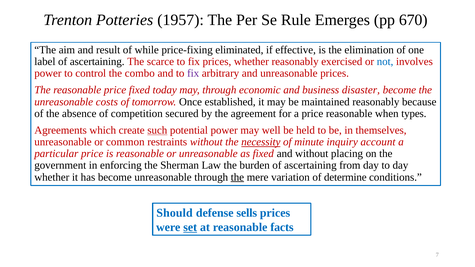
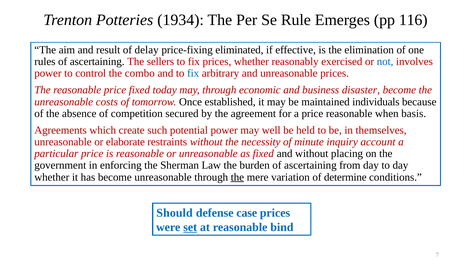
1957: 1957 -> 1934
670: 670 -> 116
while: while -> delay
label: label -> rules
scarce: scarce -> sellers
fix at (193, 73) colour: purple -> blue
maintained reasonably: reasonably -> individuals
types: types -> basis
such underline: present -> none
common: common -> elaborate
necessity underline: present -> none
sells: sells -> case
facts: facts -> bind
